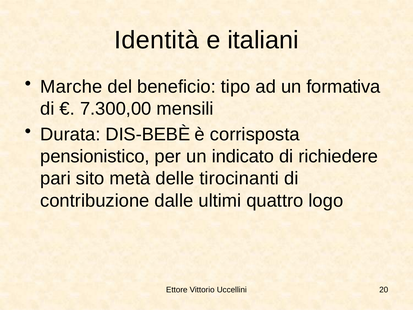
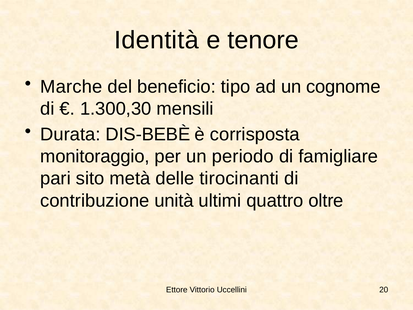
italiani: italiani -> tenore
formativa: formativa -> cognome
7.300,00: 7.300,00 -> 1.300,30
pensionistico: pensionistico -> monitoraggio
indicato: indicato -> periodo
richiedere: richiedere -> famigliare
dalle: dalle -> unità
logo: logo -> oltre
